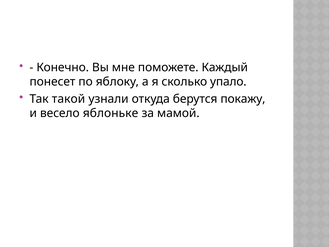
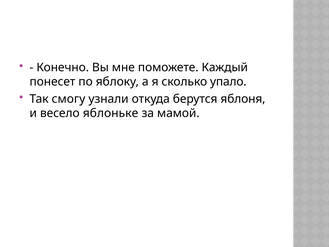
такой: такой -> смогу
покажу: покажу -> яблоня
